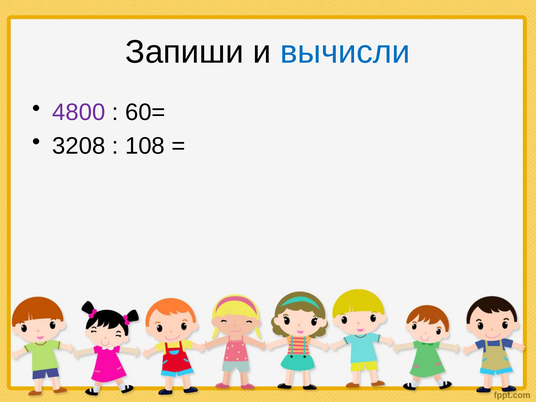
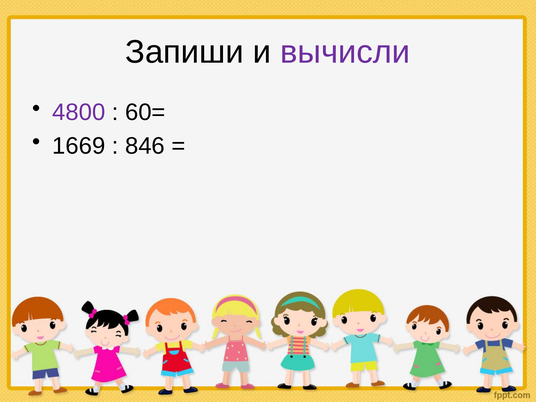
вычисли colour: blue -> purple
3208: 3208 -> 1669
108: 108 -> 846
